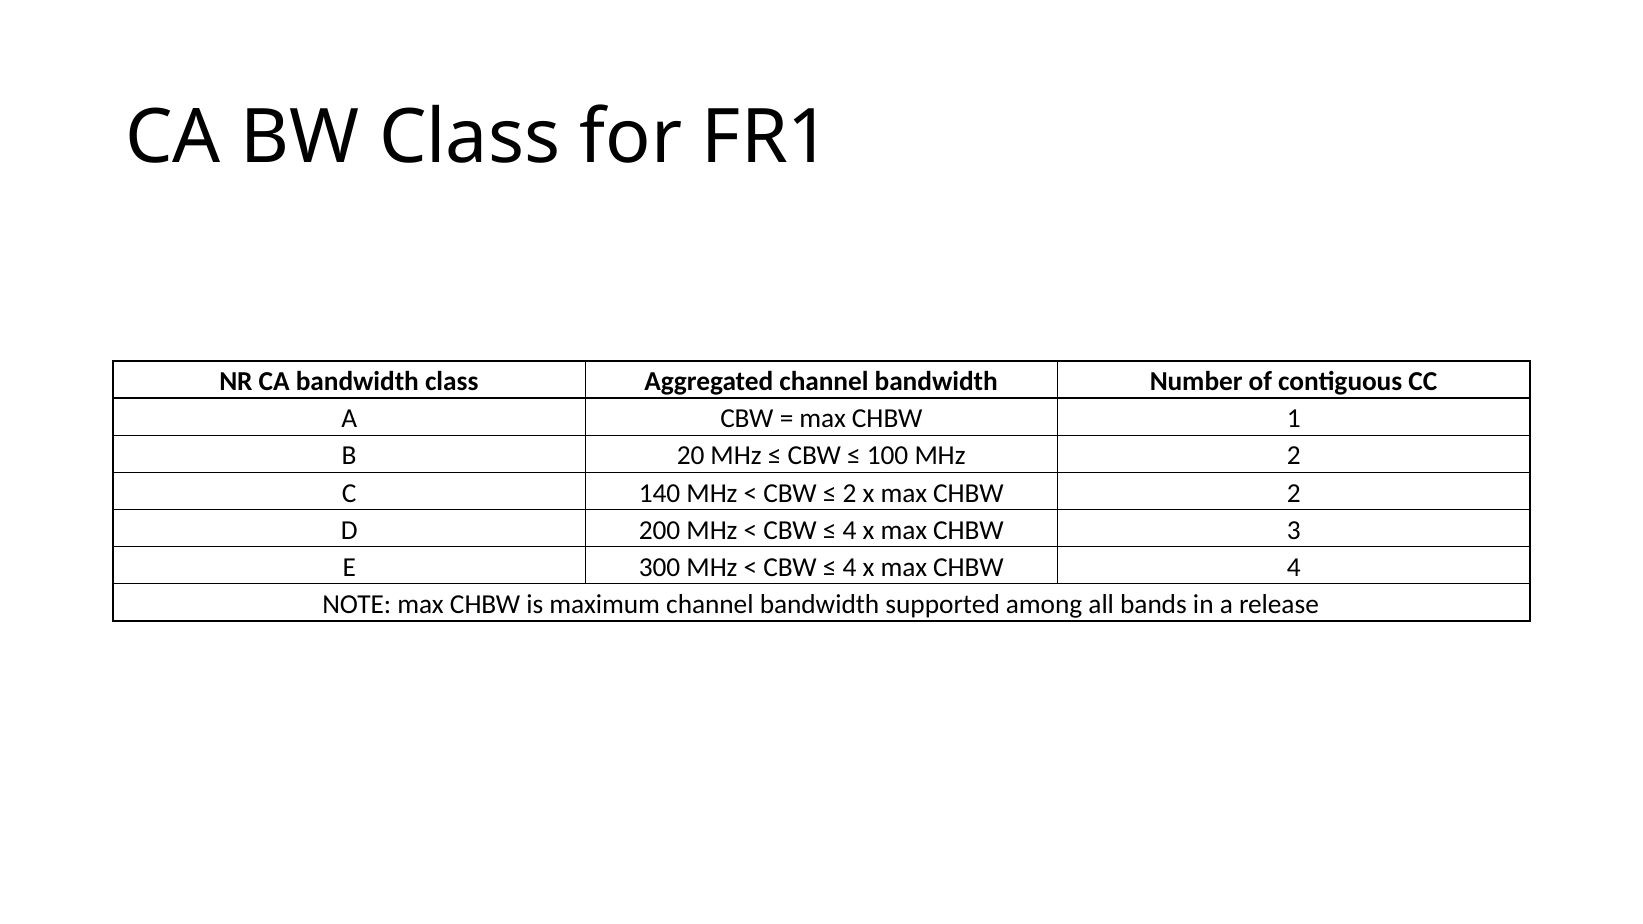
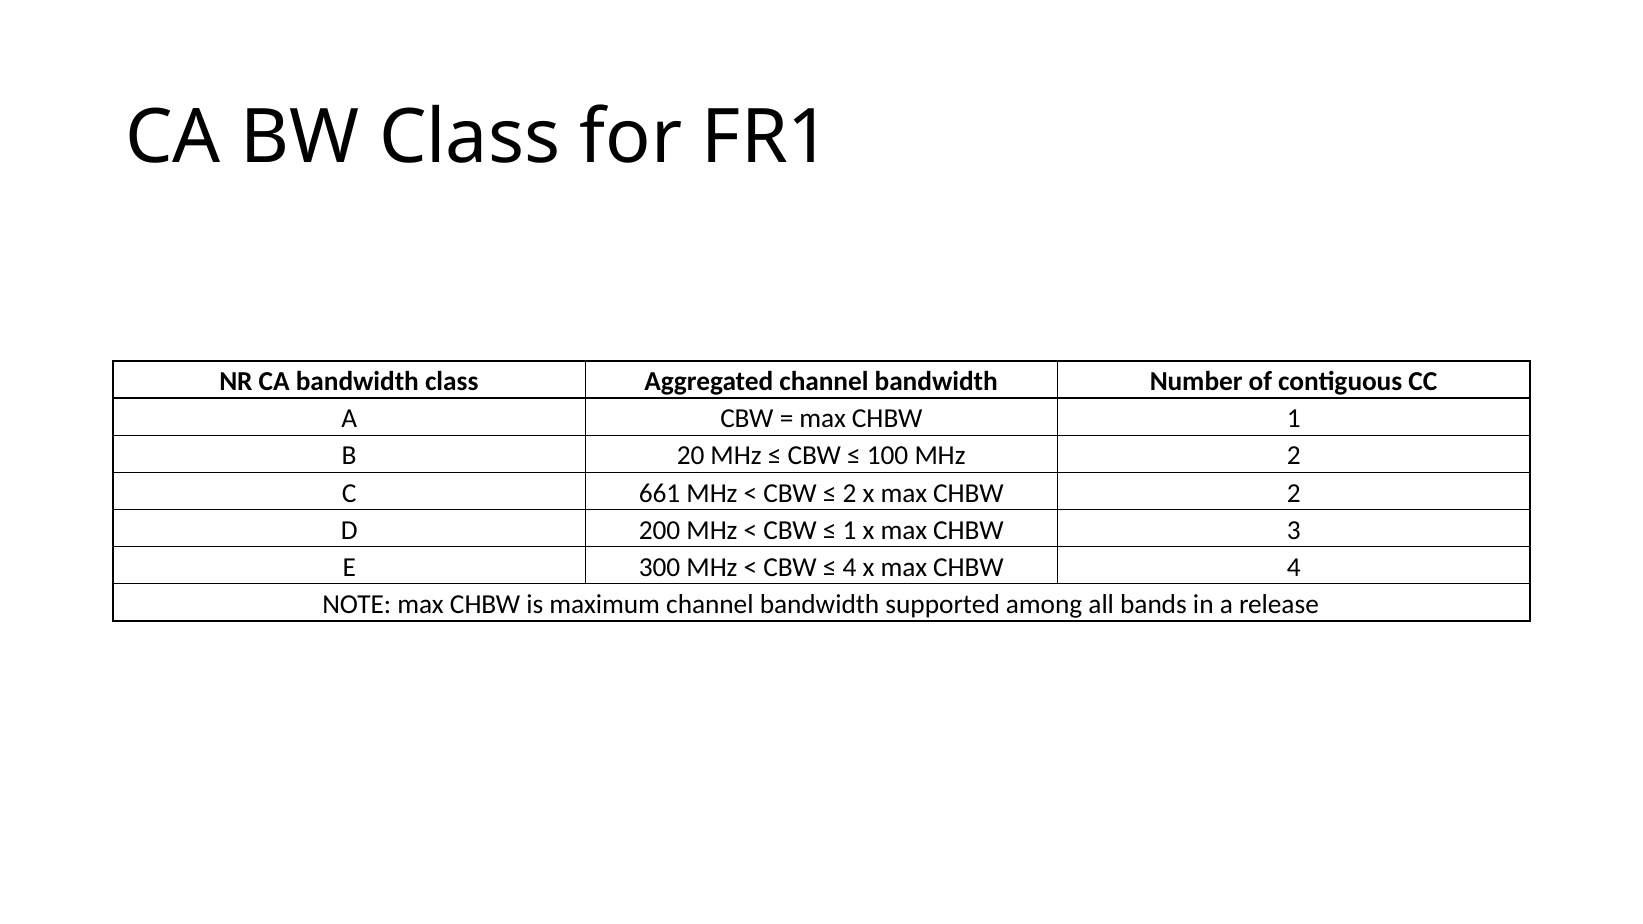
140: 140 -> 661
4 at (850, 530): 4 -> 1
